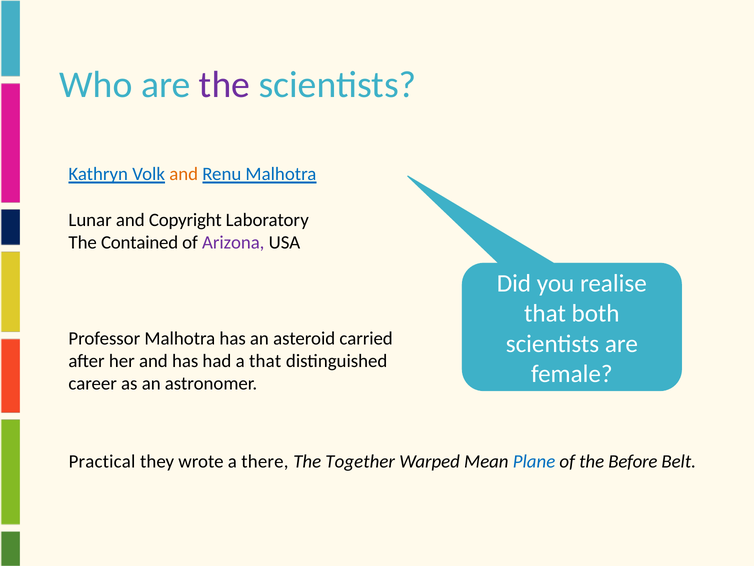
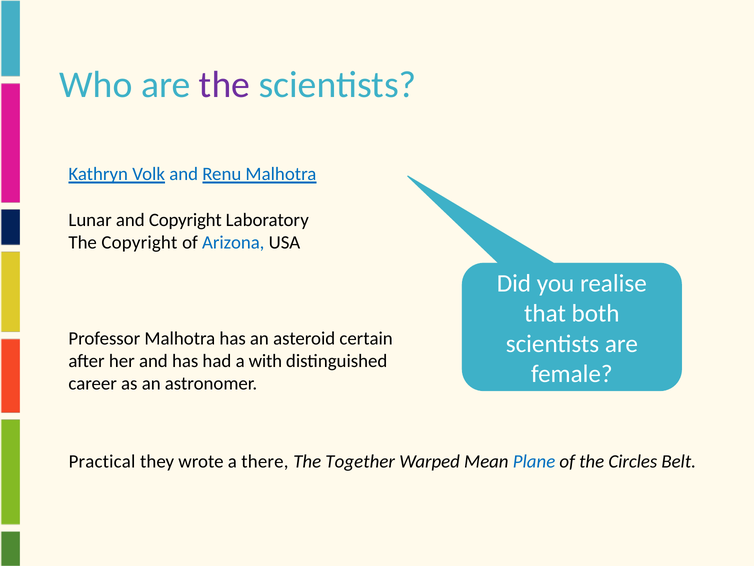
and at (184, 174) colour: orange -> blue
The Contained: Contained -> Copyright
Arizona colour: purple -> blue
carried: carried -> certain
a that: that -> with
Before: Before -> Circles
